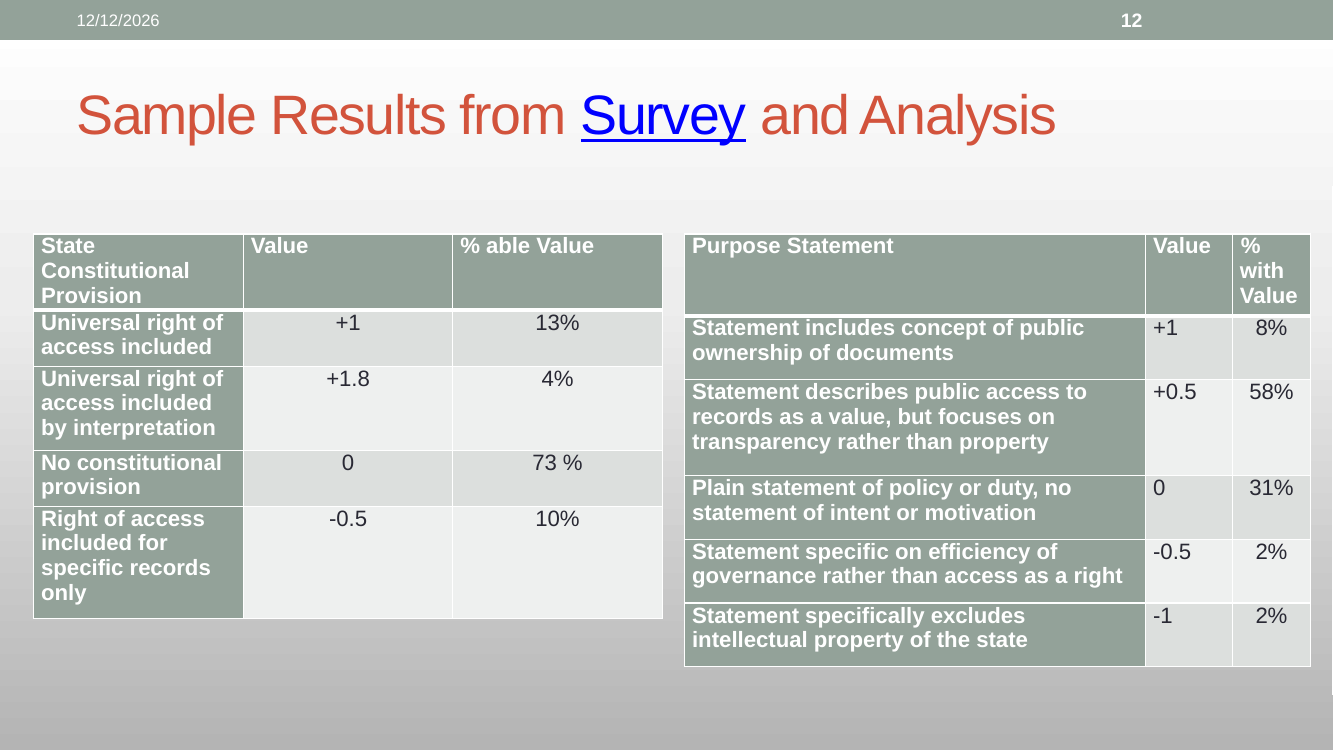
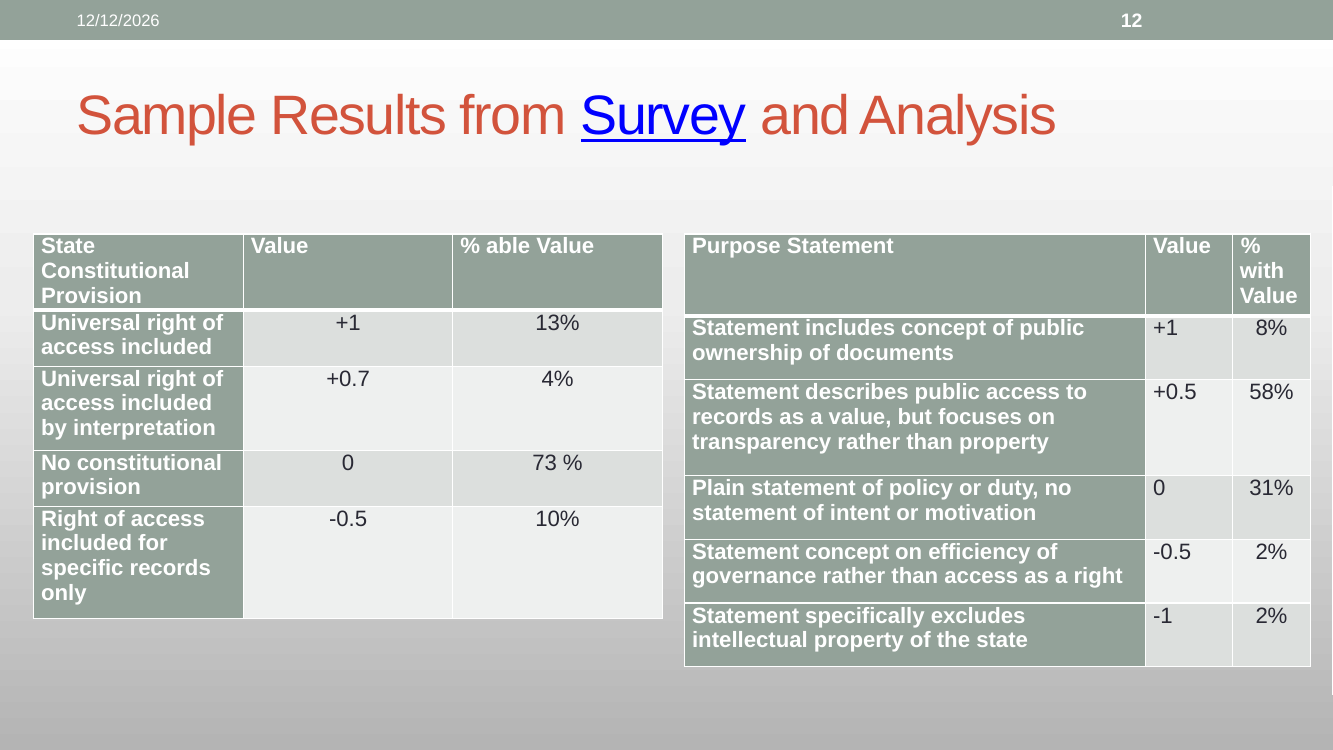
+1.8: +1.8 -> +0.7
Statement specific: specific -> concept
